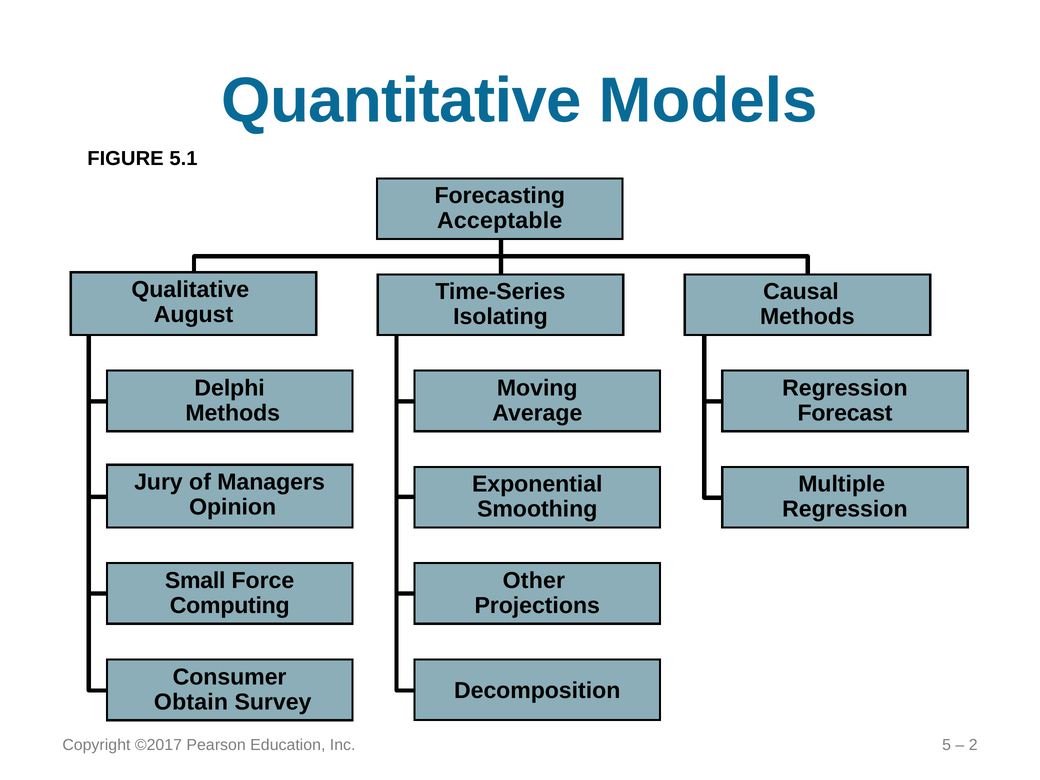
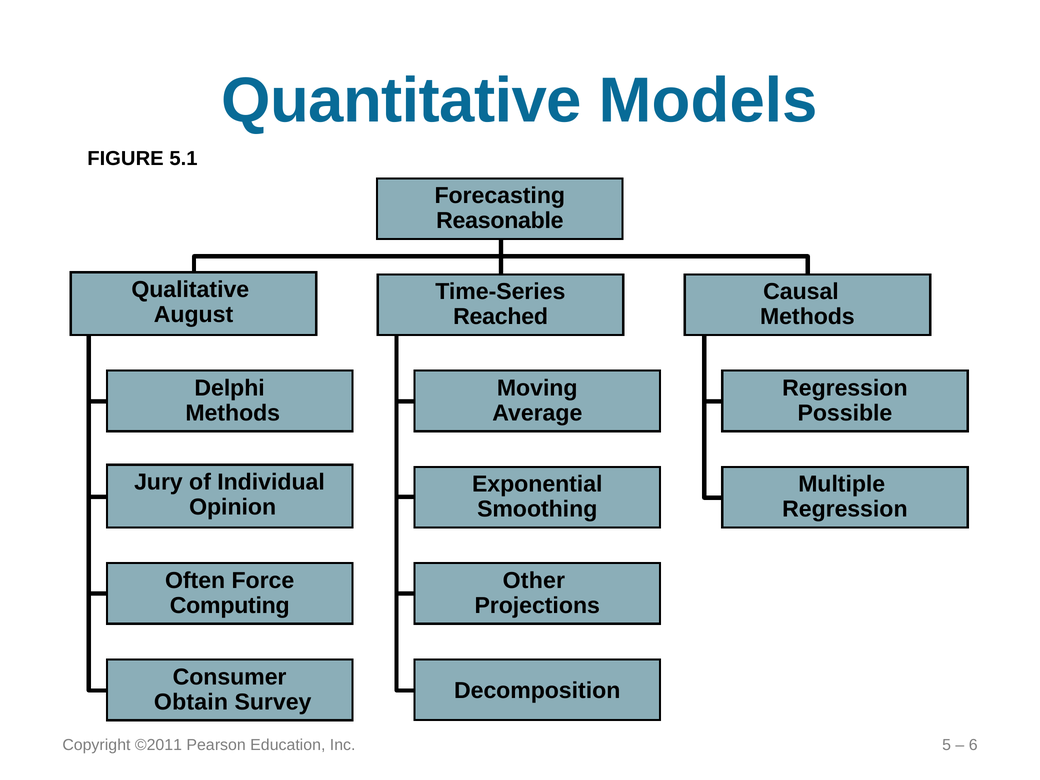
Acceptable: Acceptable -> Reasonable
Isolating: Isolating -> Reached
Forecast: Forecast -> Possible
Managers: Managers -> Individual
Small: Small -> Often
©2017: ©2017 -> ©2011
2: 2 -> 6
